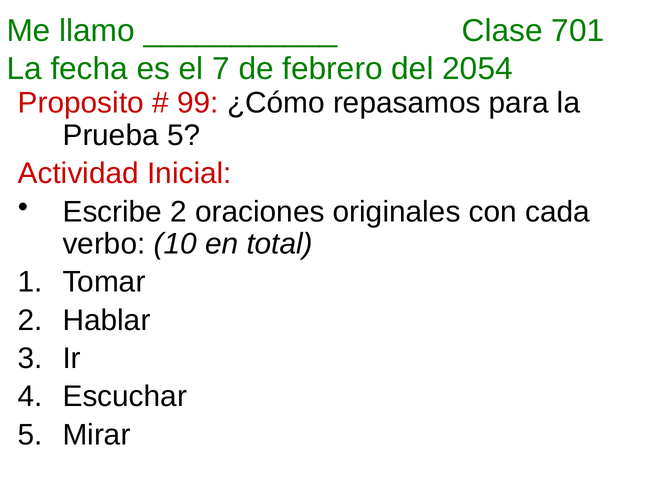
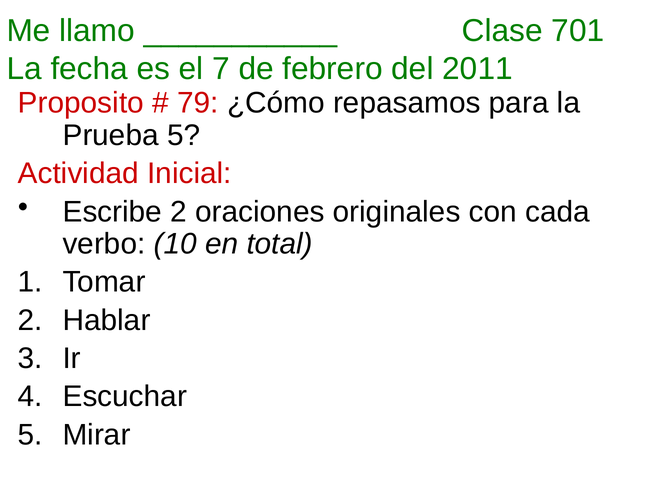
2054: 2054 -> 2011
99: 99 -> 79
